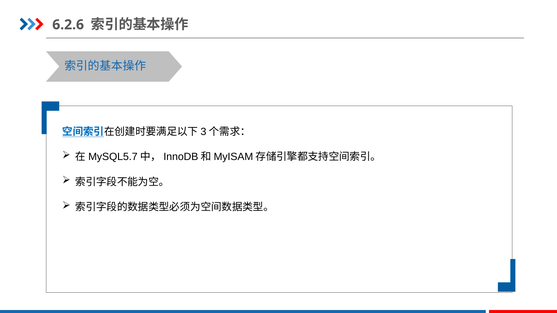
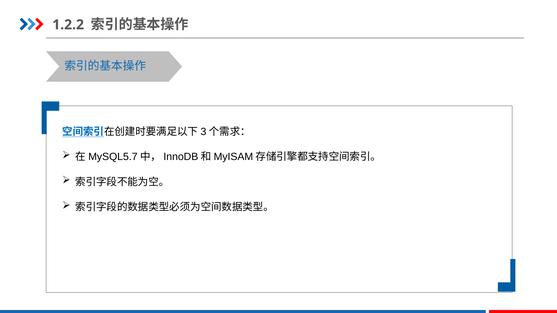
6.2.6: 6.2.6 -> 1.2.2
